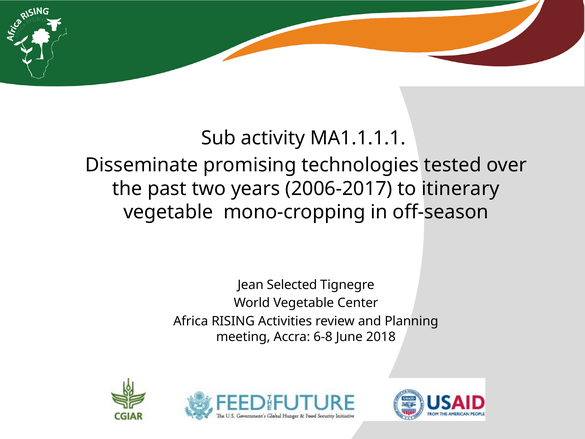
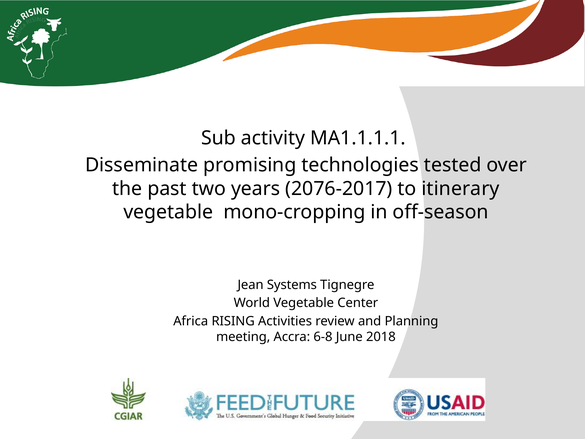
2006-2017: 2006-2017 -> 2076-2017
Selected: Selected -> Systems
